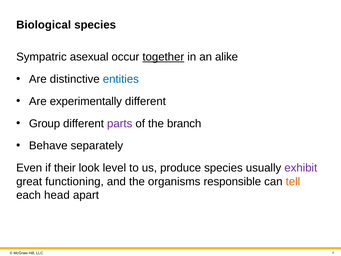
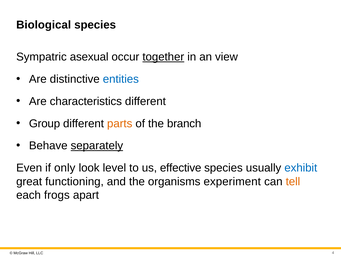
alike: alike -> view
experimentally: experimentally -> characteristics
parts colour: purple -> orange
separately underline: none -> present
their: their -> only
produce: produce -> effective
exhibit colour: purple -> blue
responsible: responsible -> experiment
head: head -> frogs
